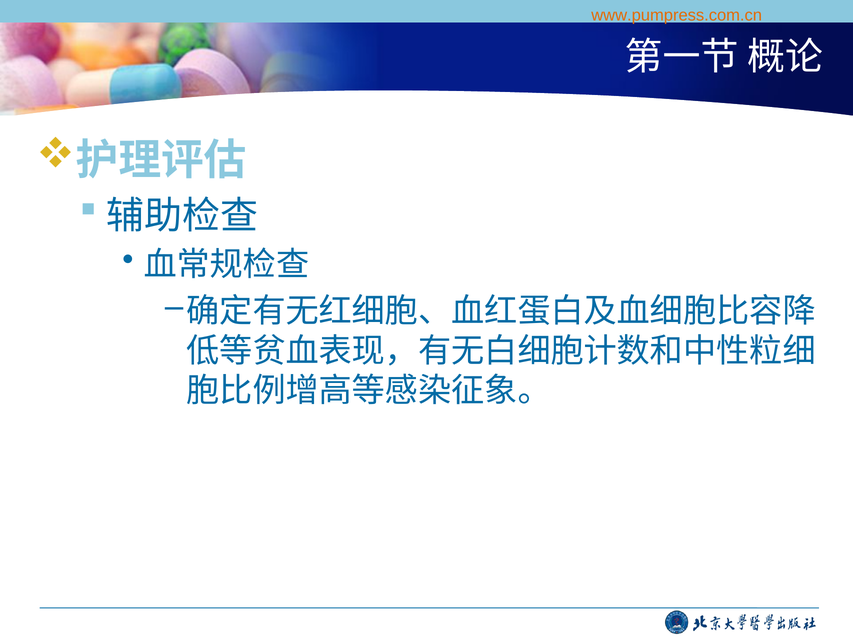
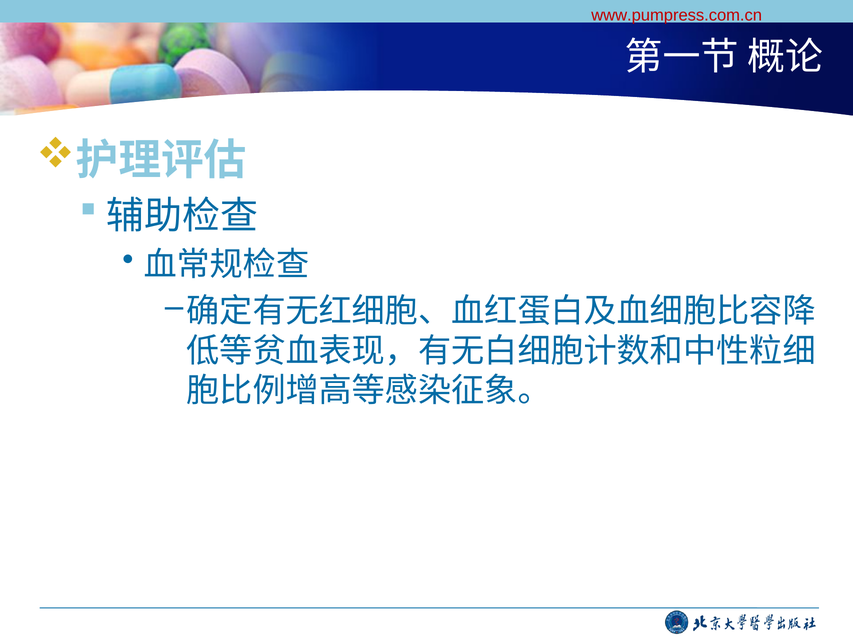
www.pumpress.com.cn colour: orange -> red
